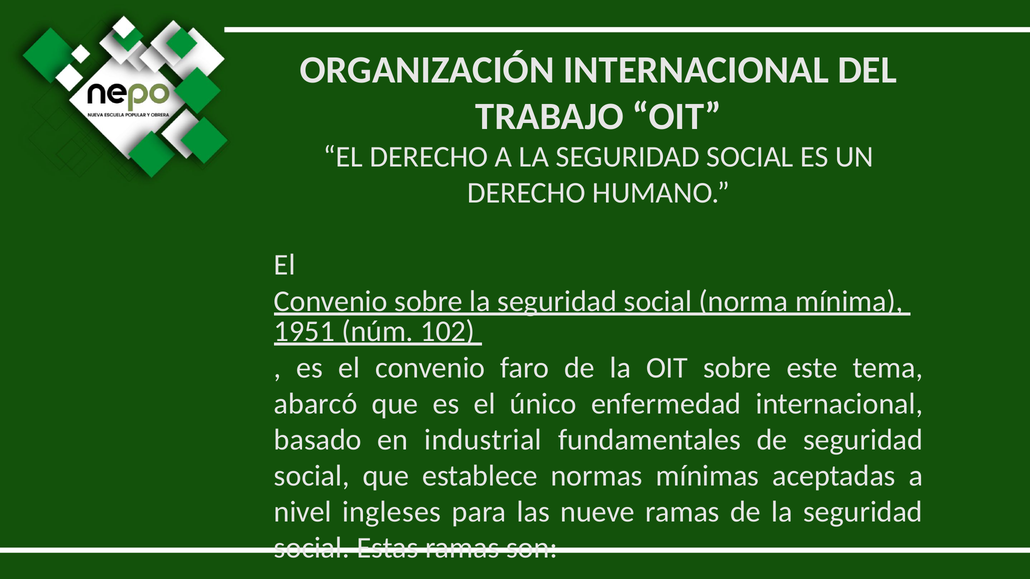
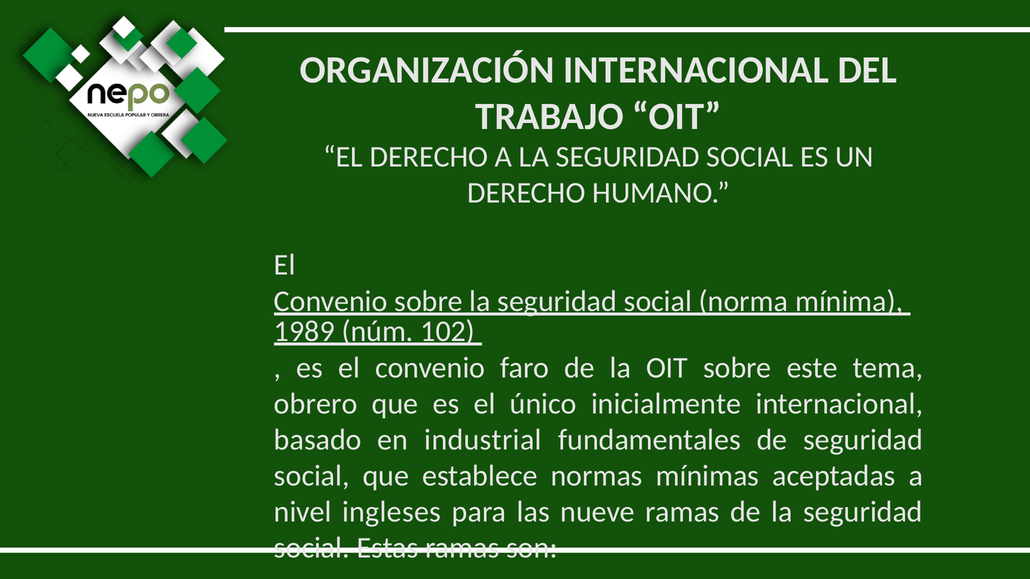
1951: 1951 -> 1989
abarcó: abarcó -> obrero
enfermedad: enfermedad -> inicialmente
